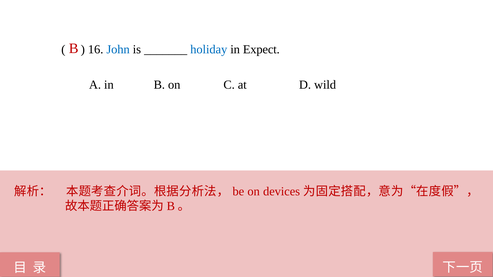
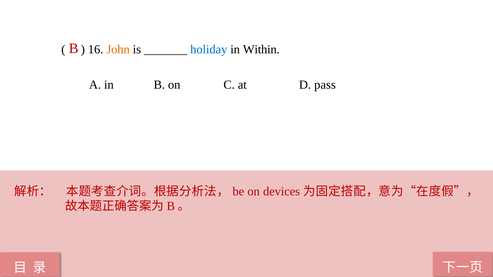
John colour: blue -> orange
Expect: Expect -> Within
wild: wild -> pass
